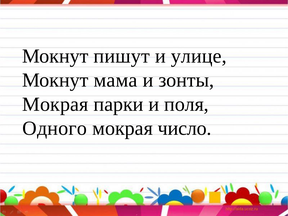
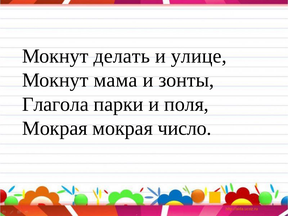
пишут: пишут -> делать
Мокрая at (55, 104): Мокрая -> Глагола
Одного at (55, 128): Одного -> Мокрая
